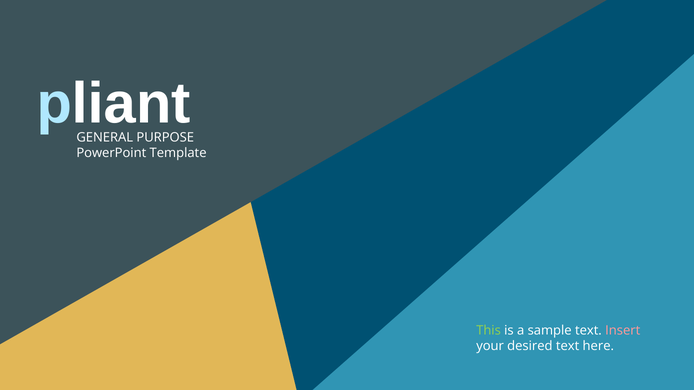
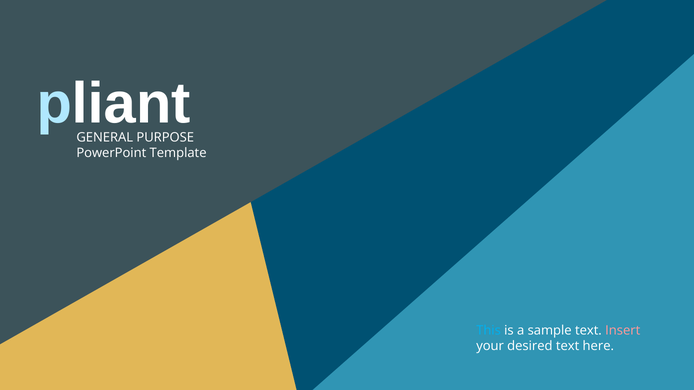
This colour: light green -> light blue
